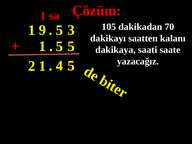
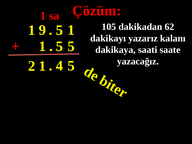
70: 70 -> 62
3 at (71, 30): 3 -> 1
saatten: saatten -> yazarız
